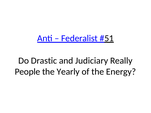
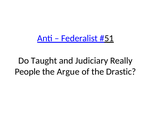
Drastic: Drastic -> Taught
Yearly: Yearly -> Argue
Energy: Energy -> Drastic
